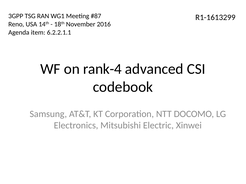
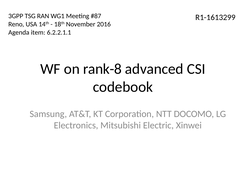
rank-4: rank-4 -> rank-8
